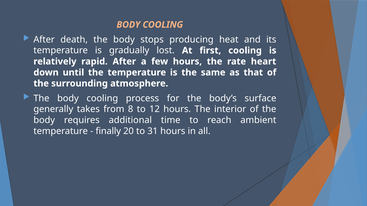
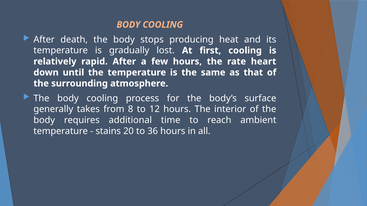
finally: finally -> stains
31: 31 -> 36
